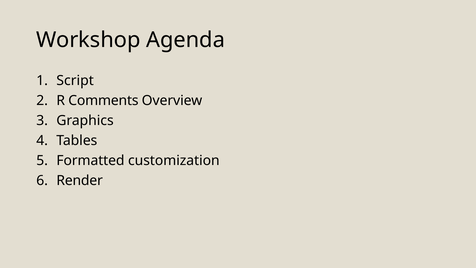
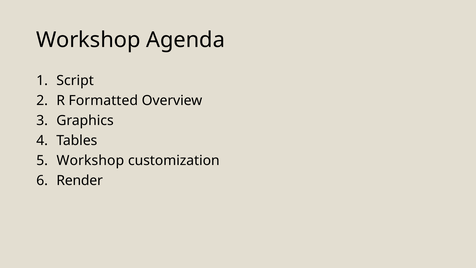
Comments: Comments -> Formatted
Formatted at (90, 160): Formatted -> Workshop
